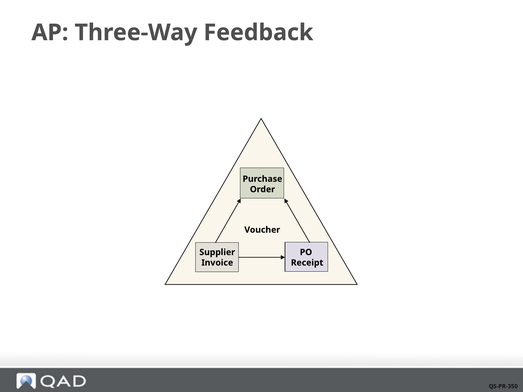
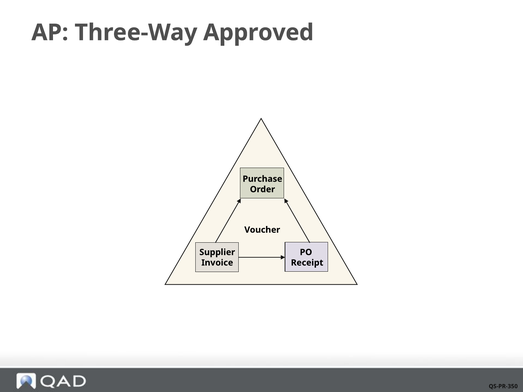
Feedback: Feedback -> Approved
